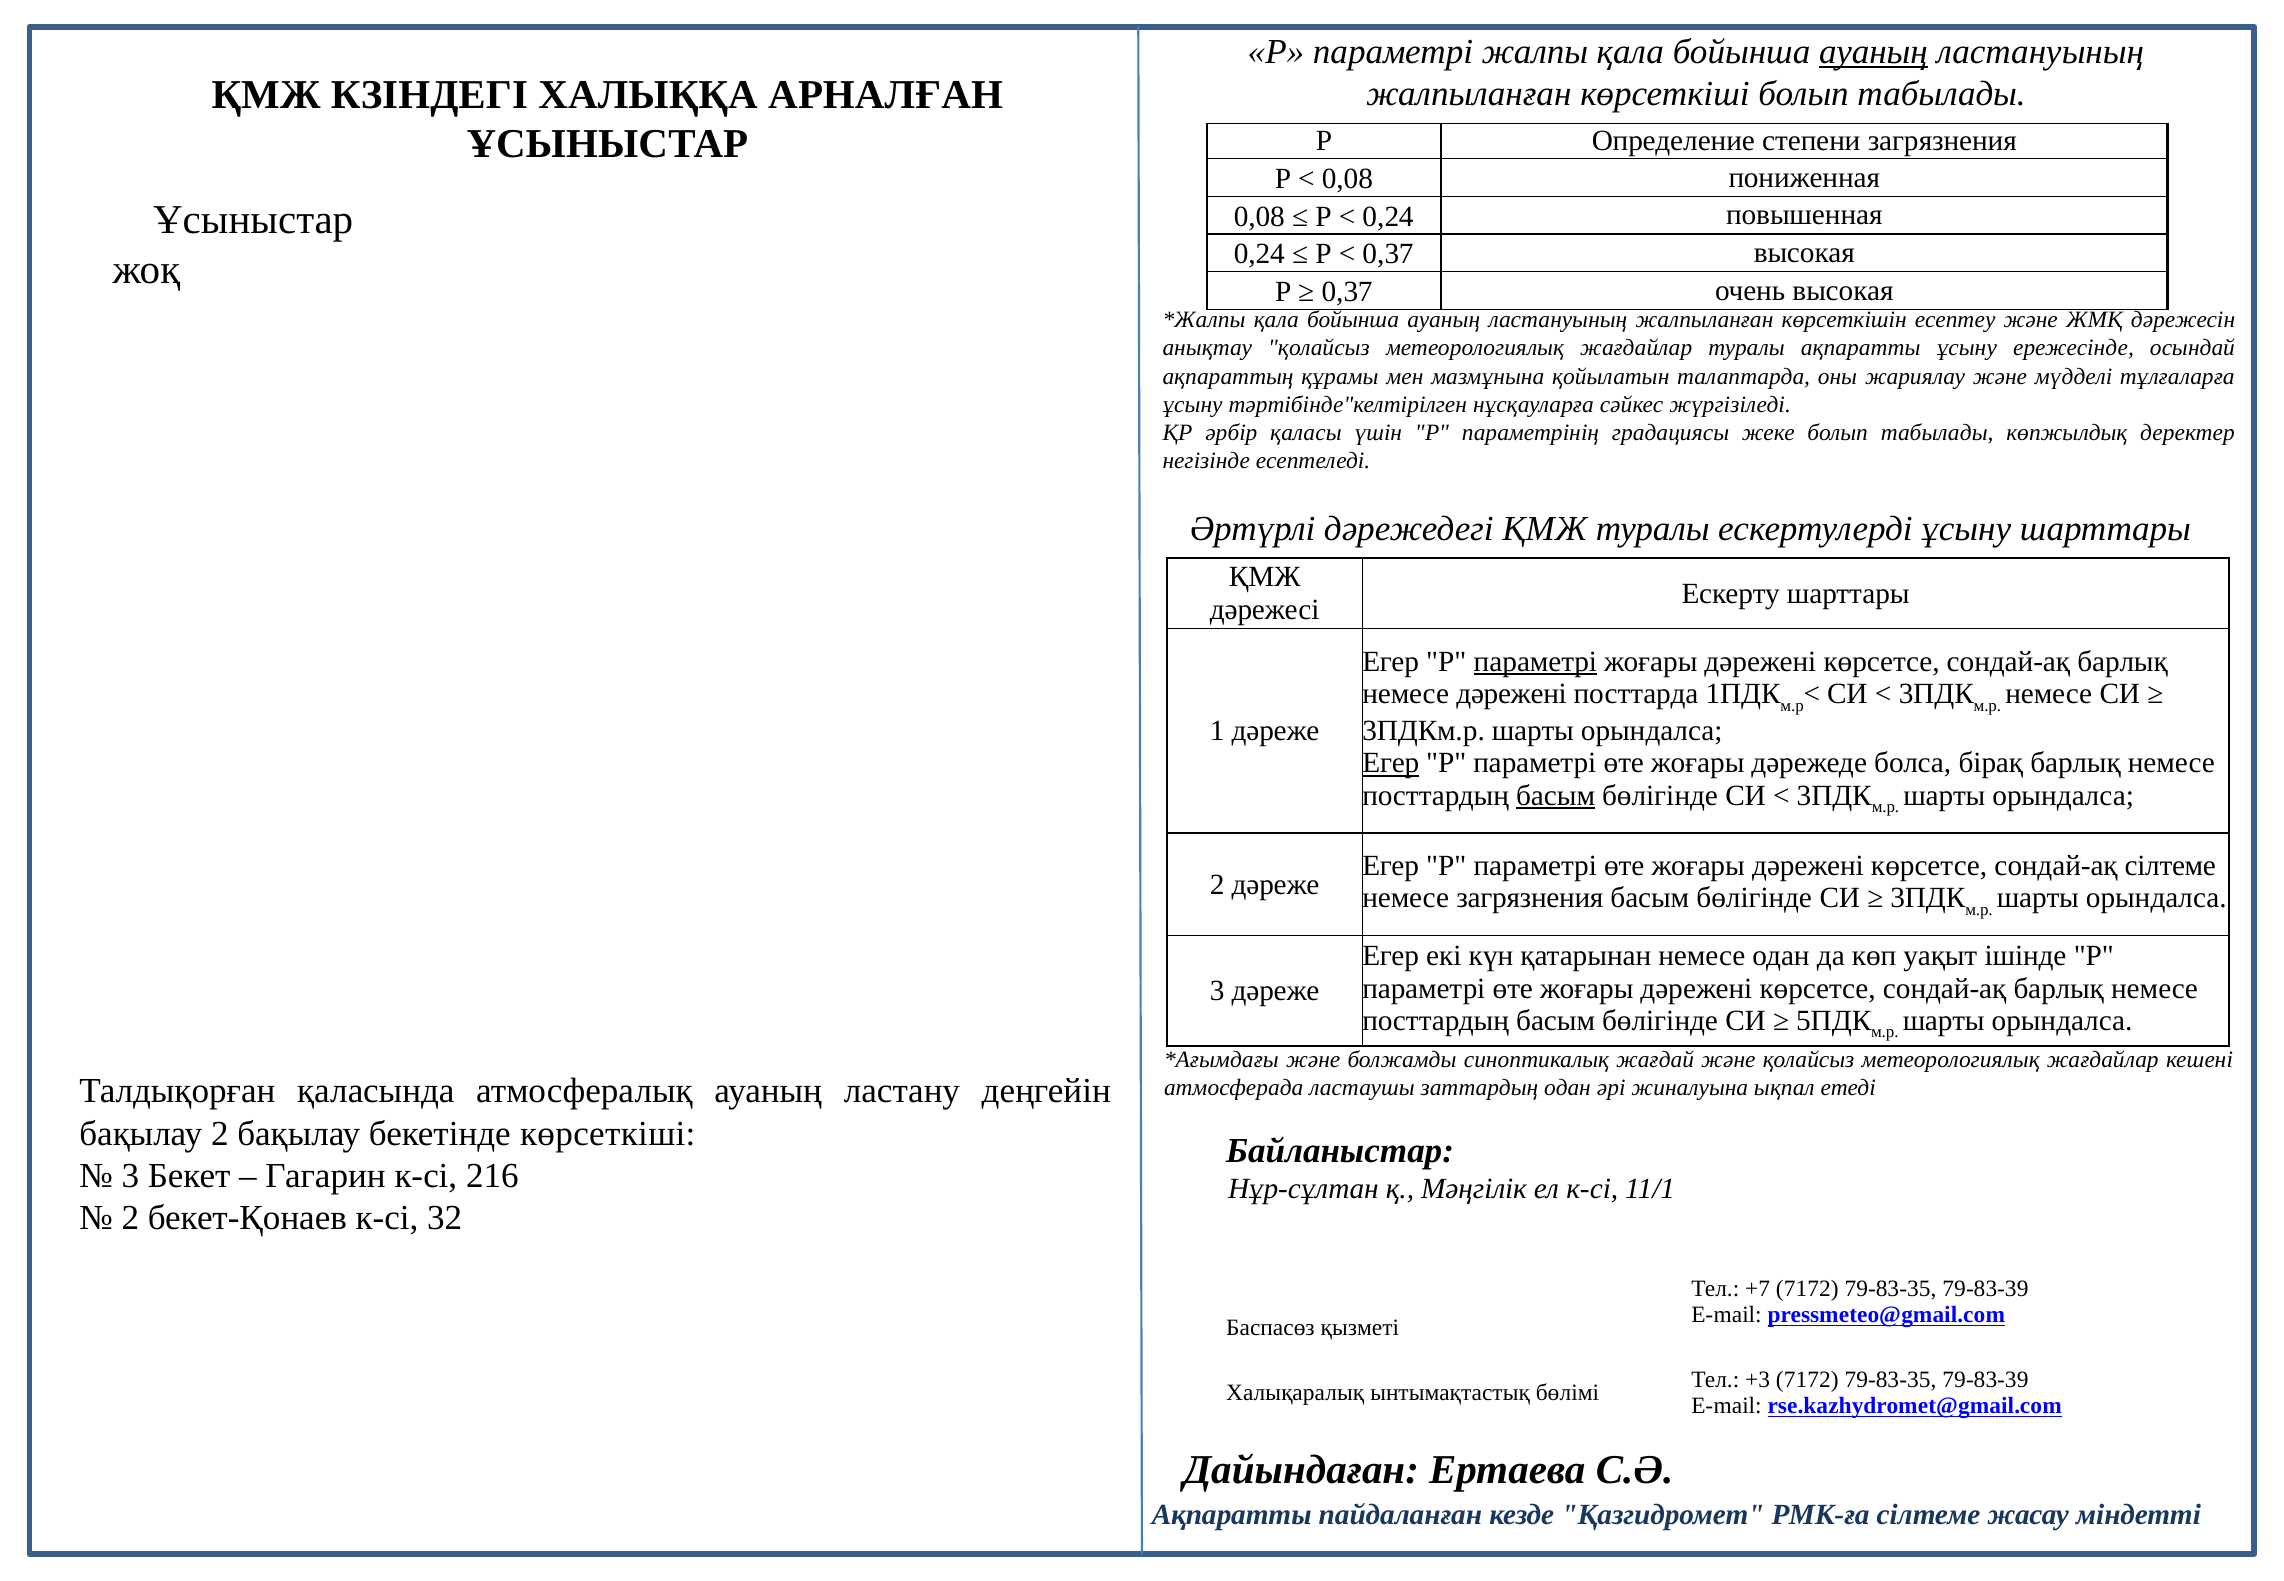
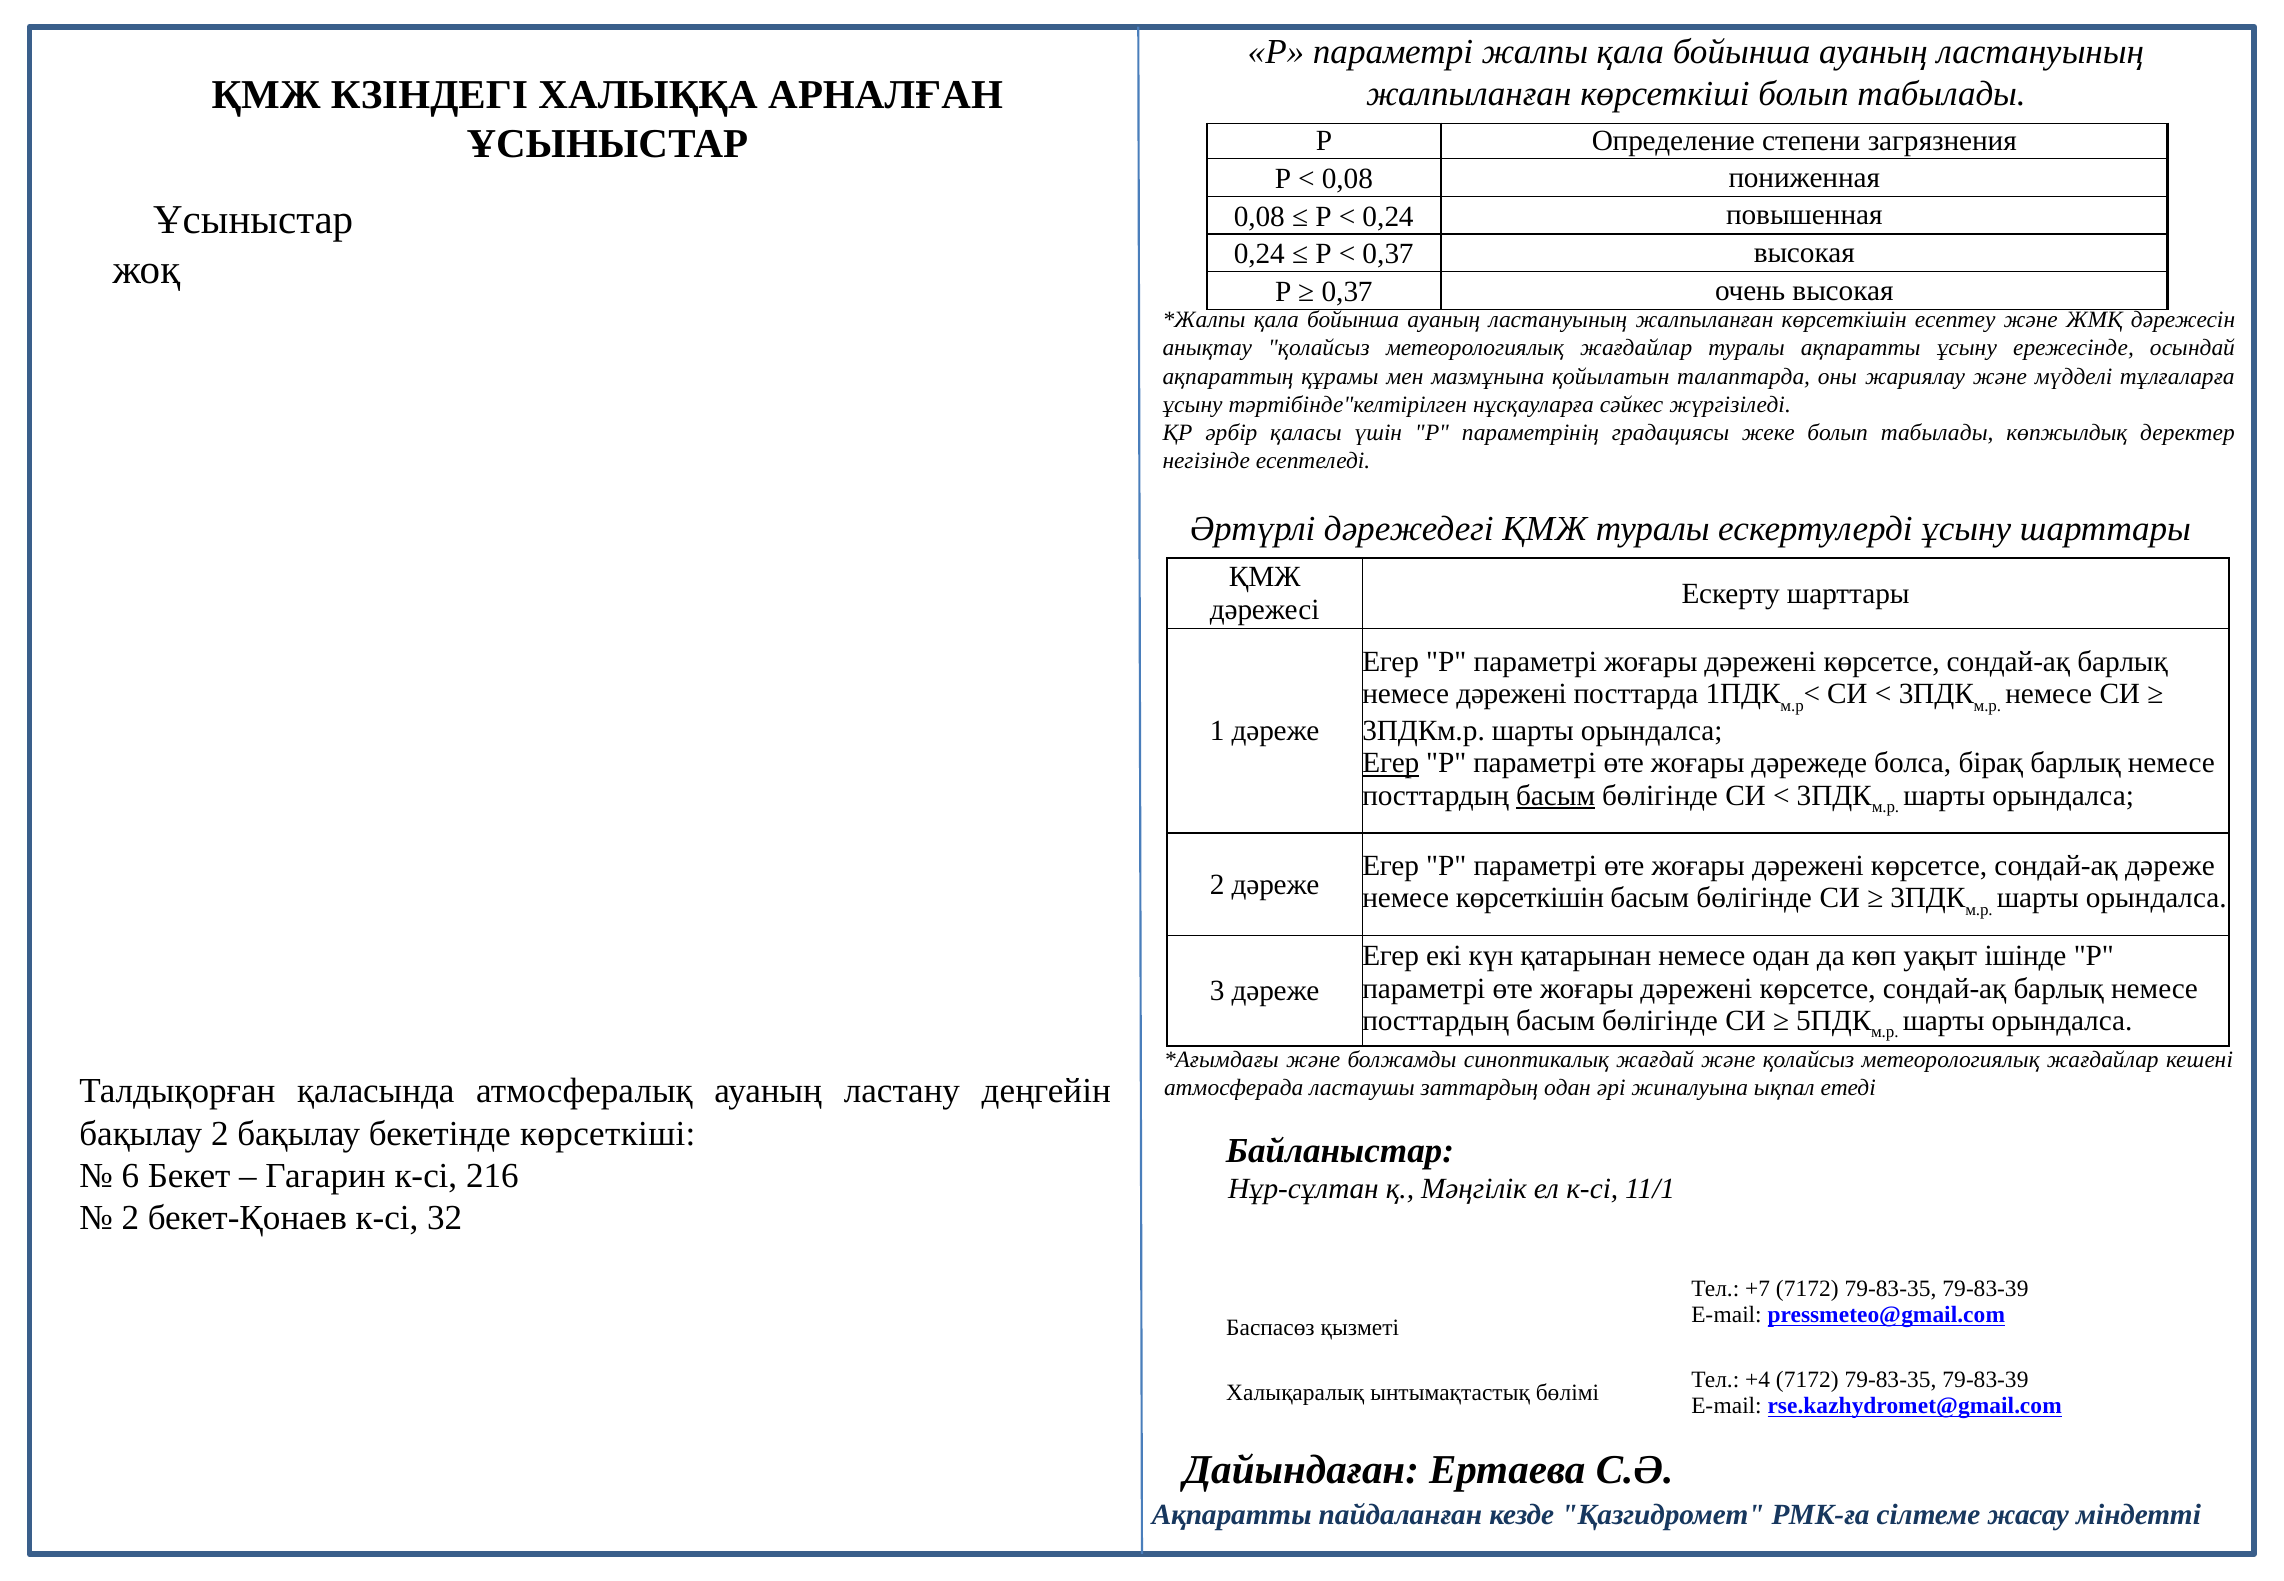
ауаның at (1873, 52) underline: present -> none
параметрі at (1535, 662) underline: present -> none
сондай-ақ сілтеме: сілтеме -> дәреже
немесе загрязнения: загрязнения -> көрсеткішін
3 at (130, 1176): 3 -> 6
+3: +3 -> +4
